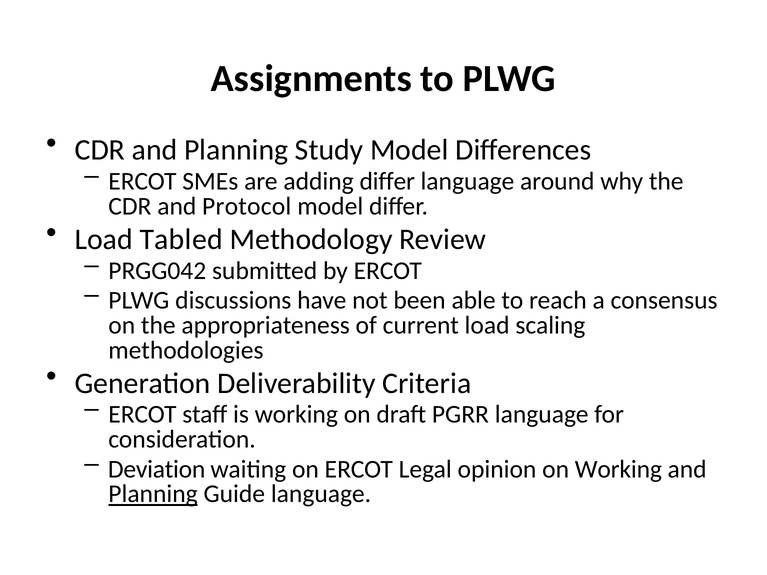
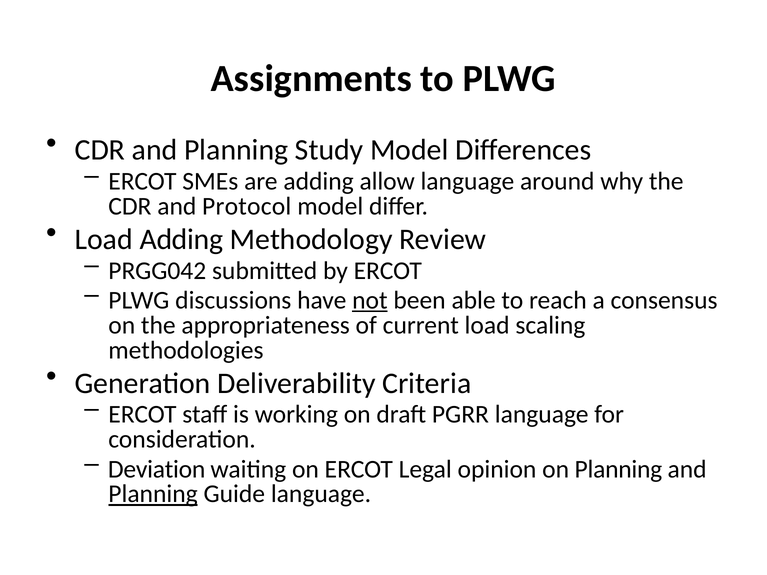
adding differ: differ -> allow
Load Tabled: Tabled -> Adding
not underline: none -> present
on Working: Working -> Planning
